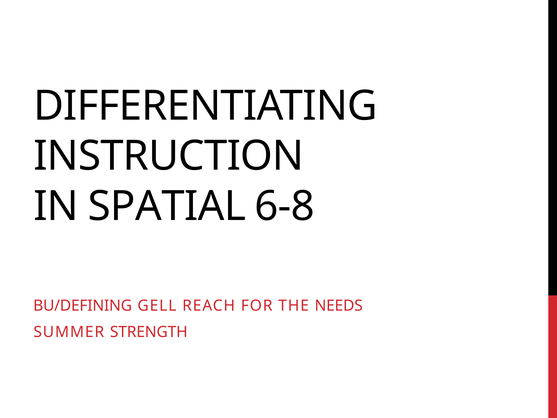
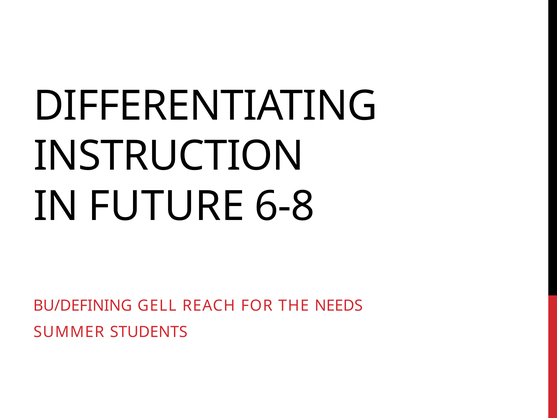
SPATIAL: SPATIAL -> FUTURE
STRENGTH: STRENGTH -> STUDENTS
